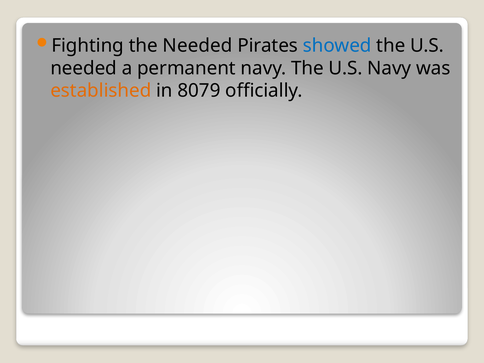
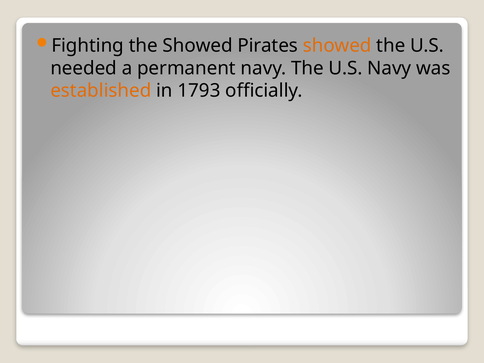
the Needed: Needed -> Showed
showed at (337, 46) colour: blue -> orange
8079: 8079 -> 1793
